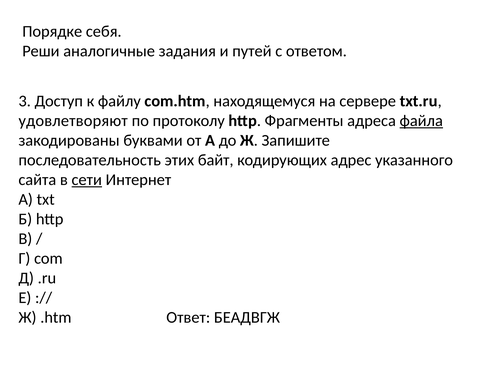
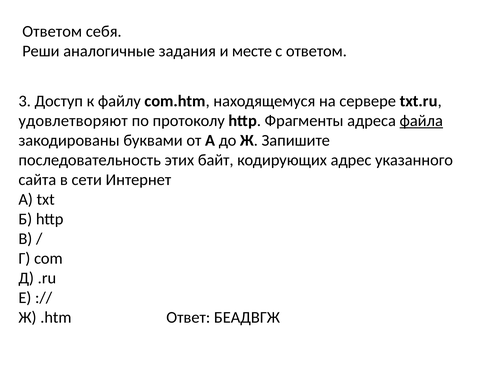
Порядке at (52, 31): Порядке -> Ответом
путей: путей -> месте
сети underline: present -> none
